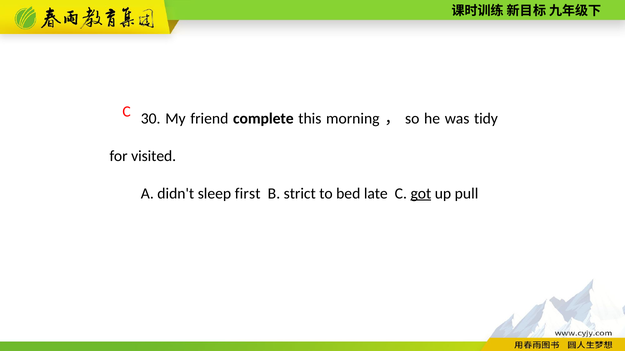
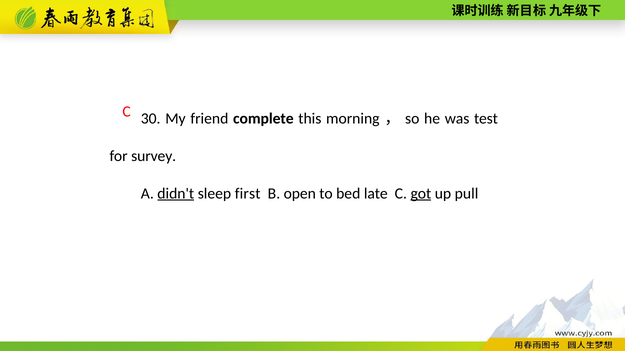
tidy: tidy -> test
visited: visited -> survey
didn't underline: none -> present
strict: strict -> open
